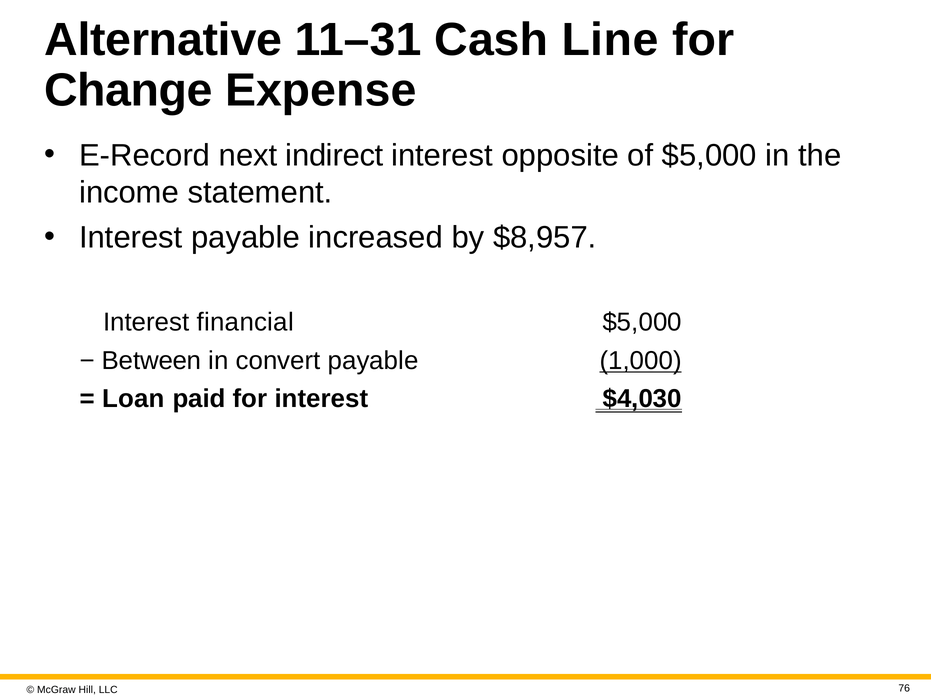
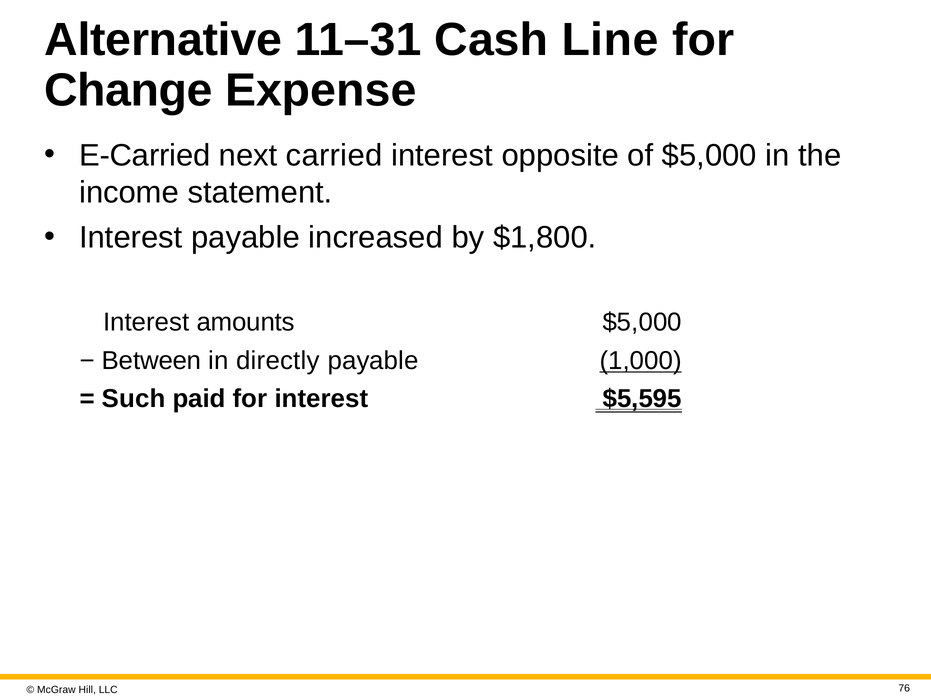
E-Record: E-Record -> E-Carried
indirect: indirect -> carried
$8,957: $8,957 -> $1,800
financial: financial -> amounts
convert: convert -> directly
Loan: Loan -> Such
$4,030: $4,030 -> $5,595
